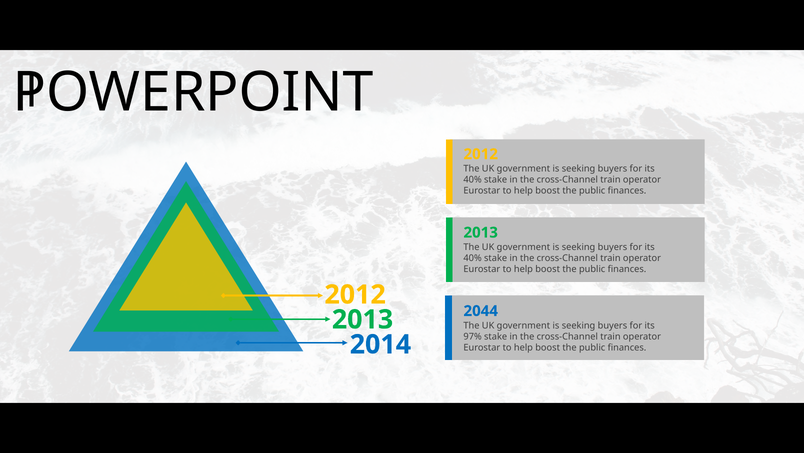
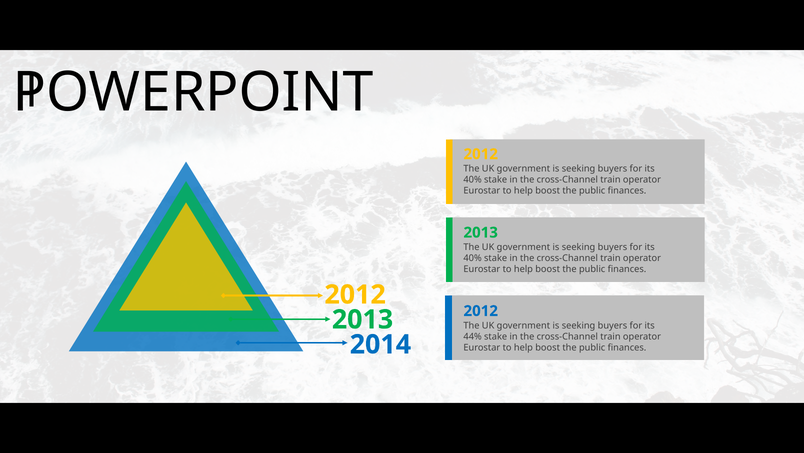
2044 at (481, 311): 2044 -> 2012
97%: 97% -> 44%
